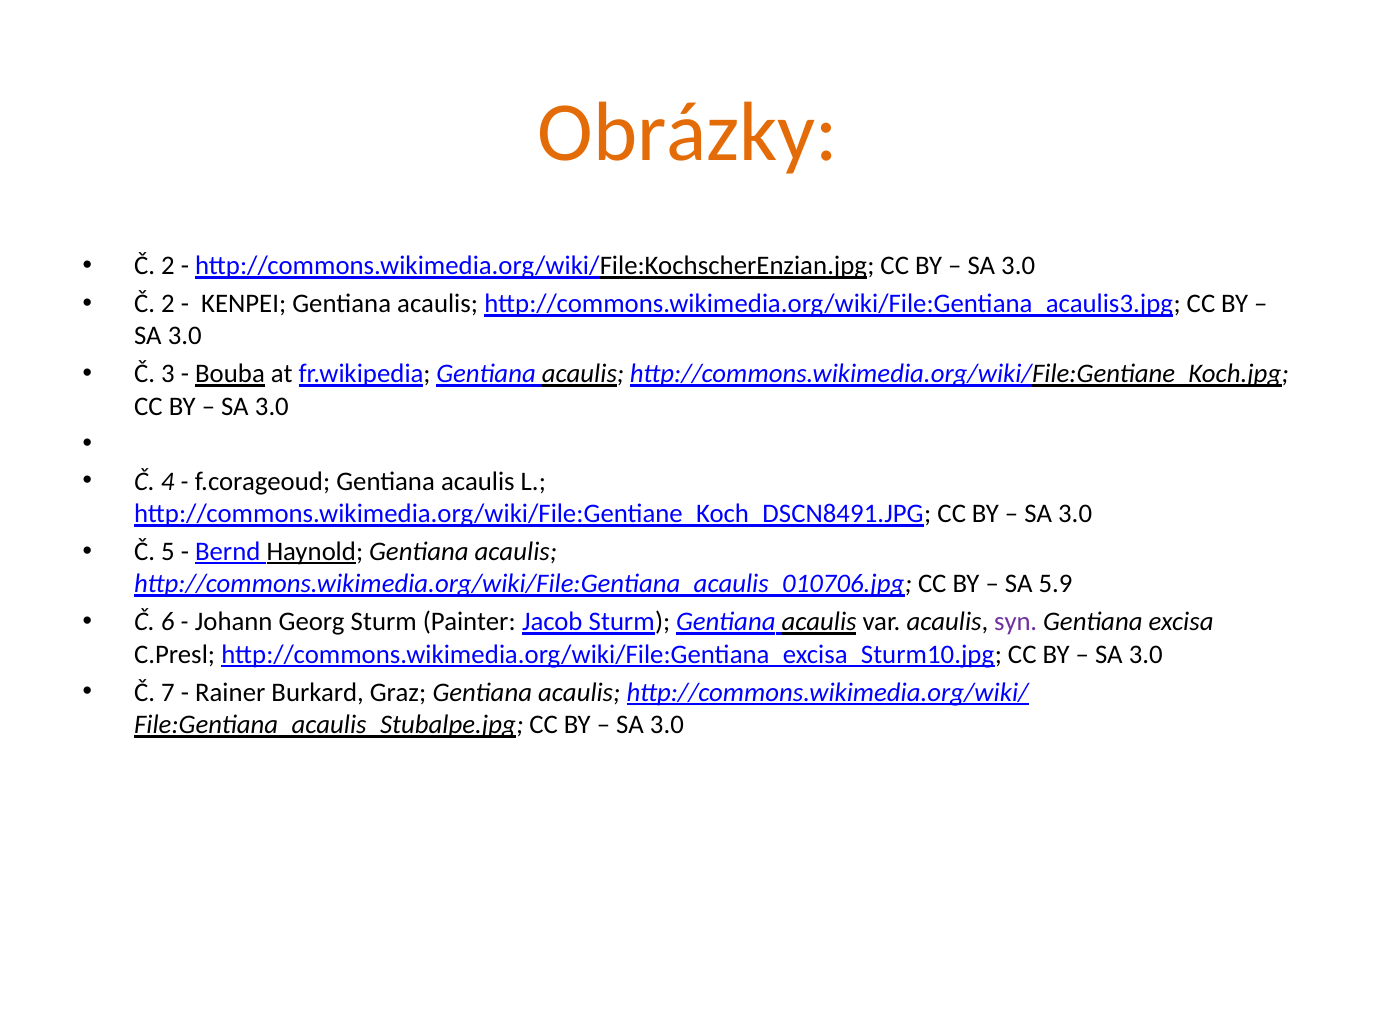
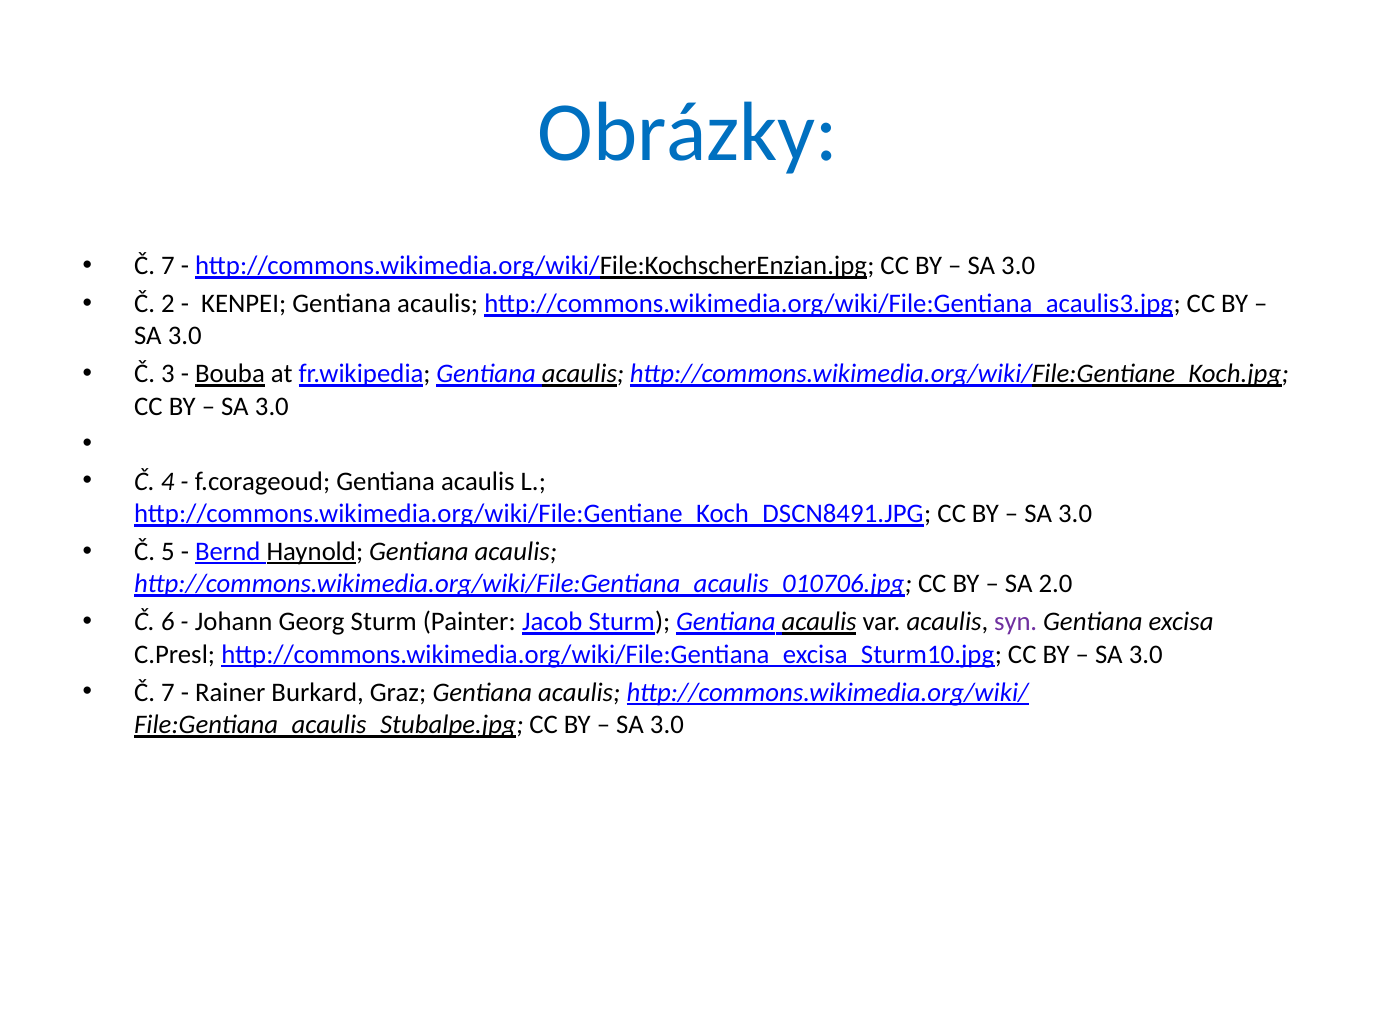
Obrázky colour: orange -> blue
2 at (168, 266): 2 -> 7
5.9: 5.9 -> 2.0
